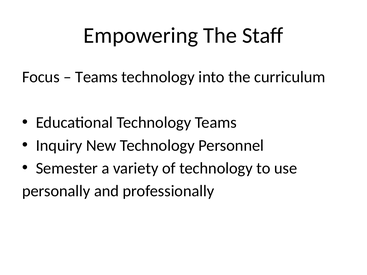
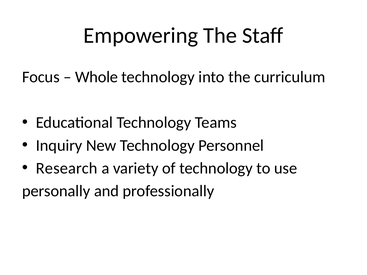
Teams at (97, 77): Teams -> Whole
Semester: Semester -> Research
